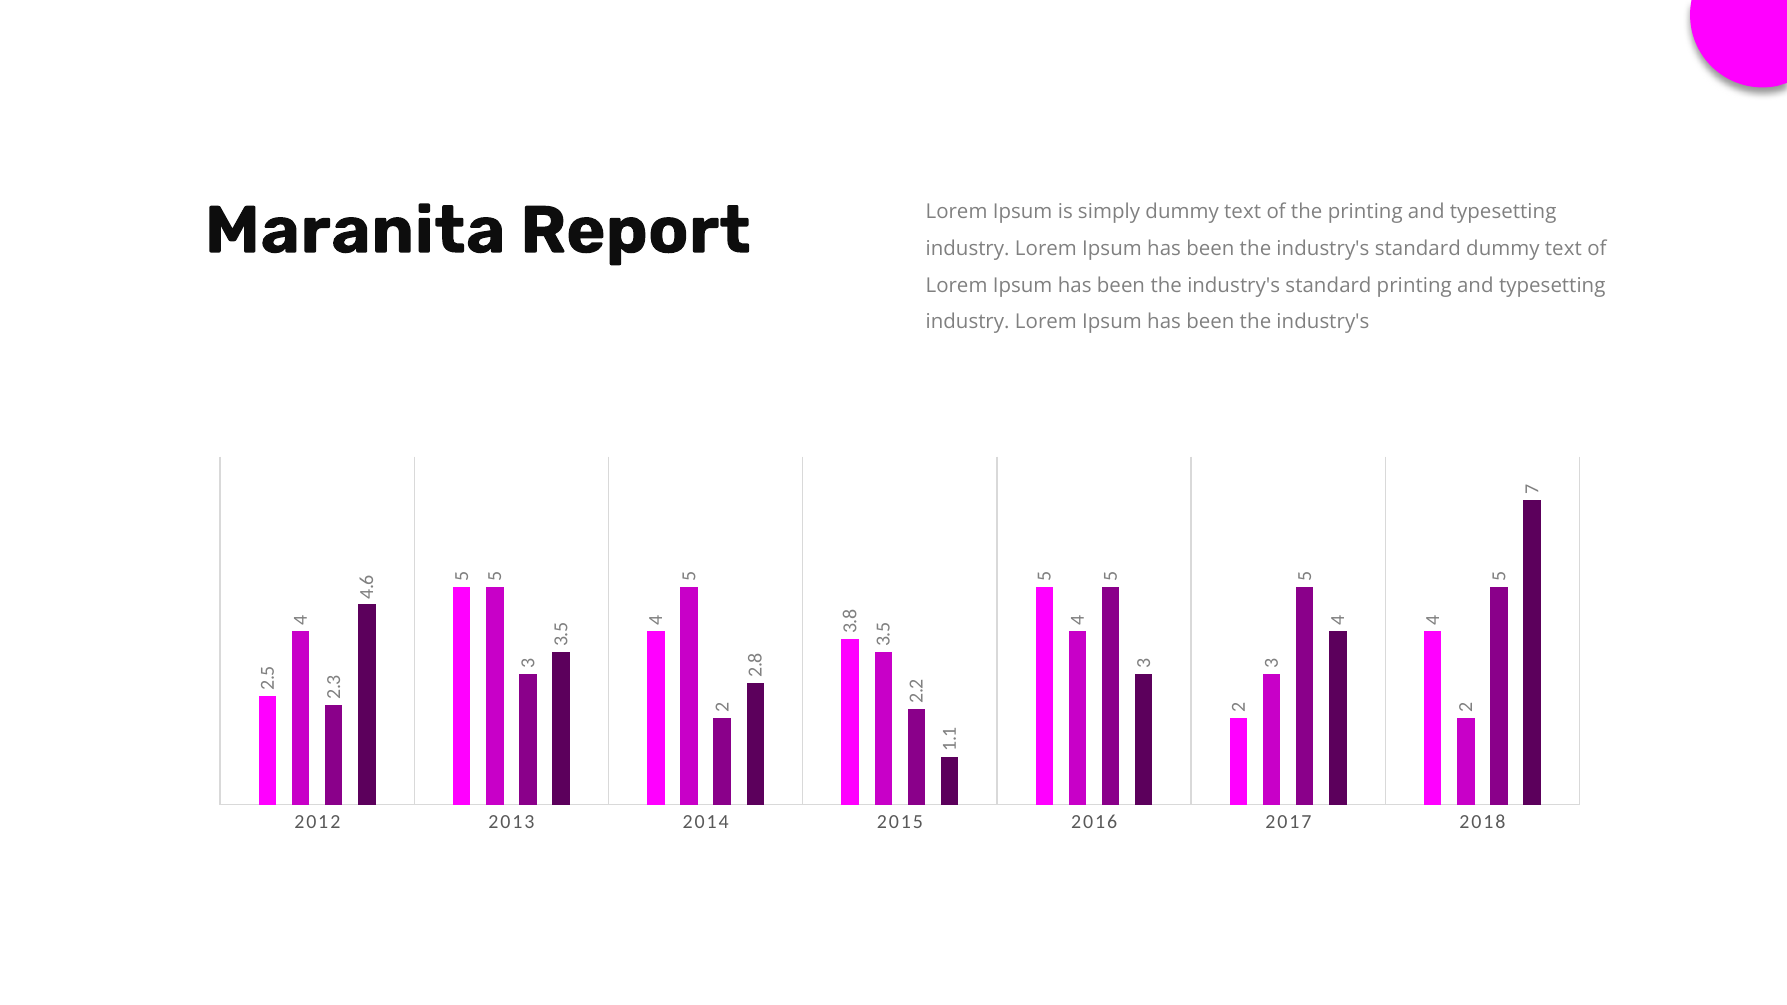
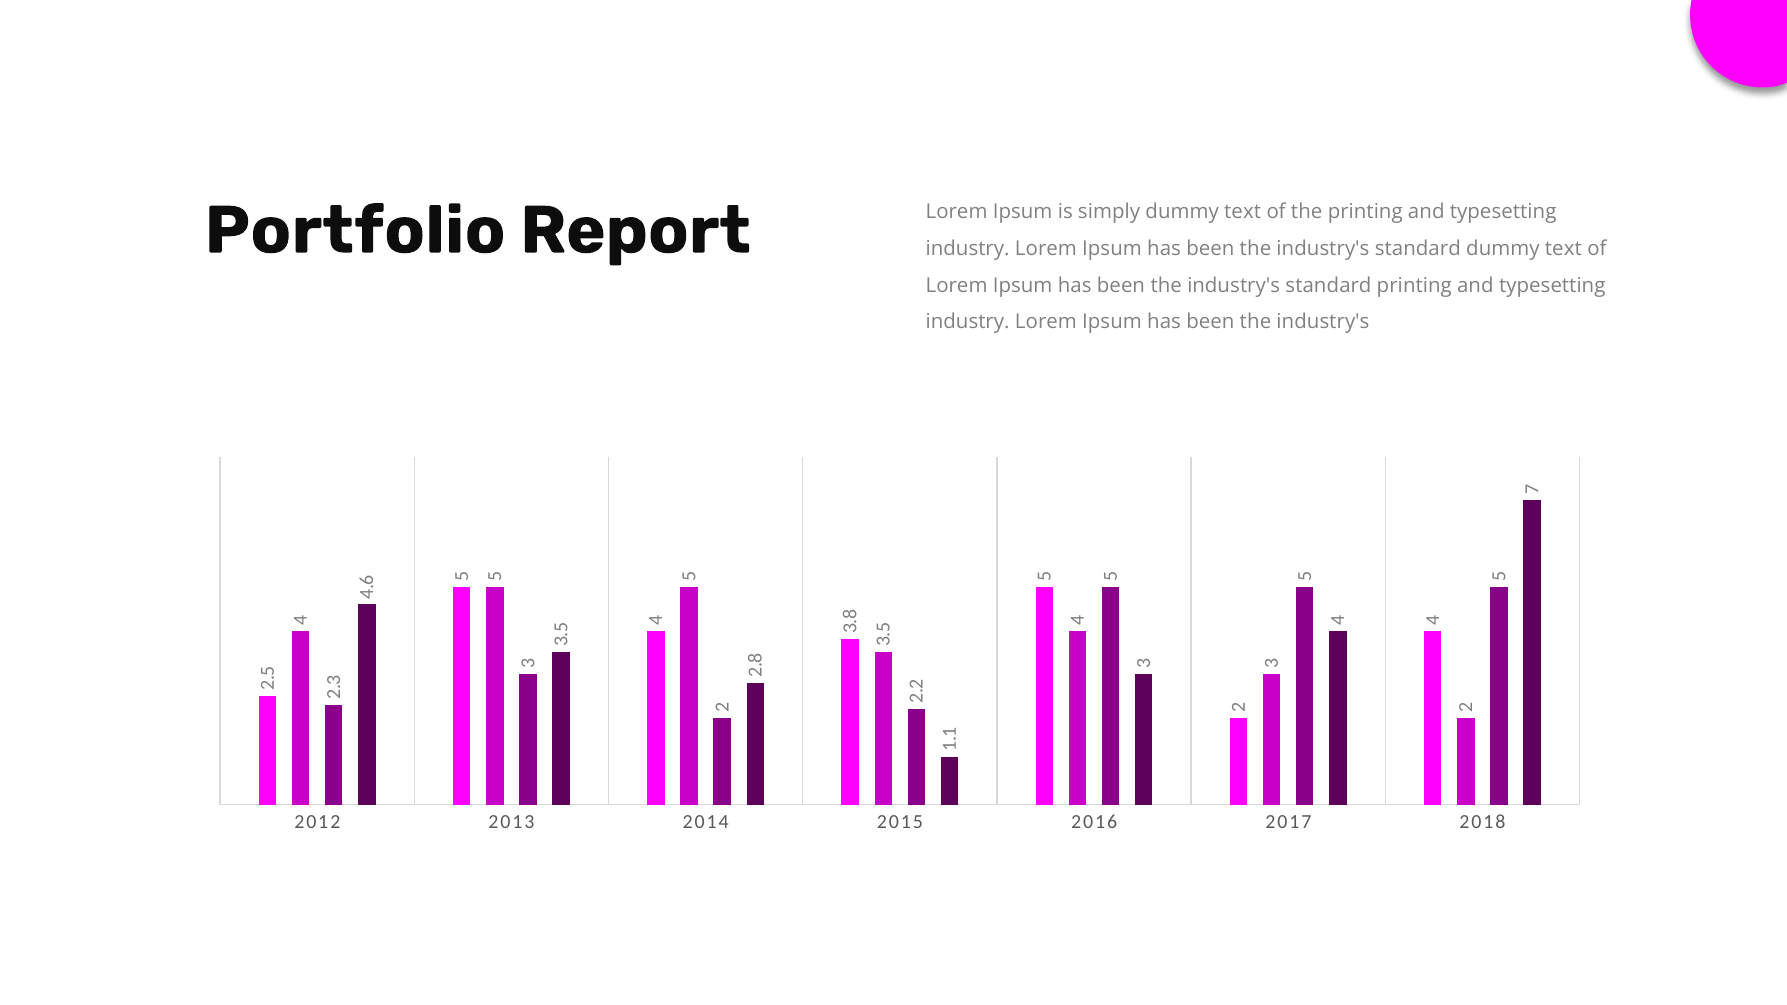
Maranita: Maranita -> Portfolio
